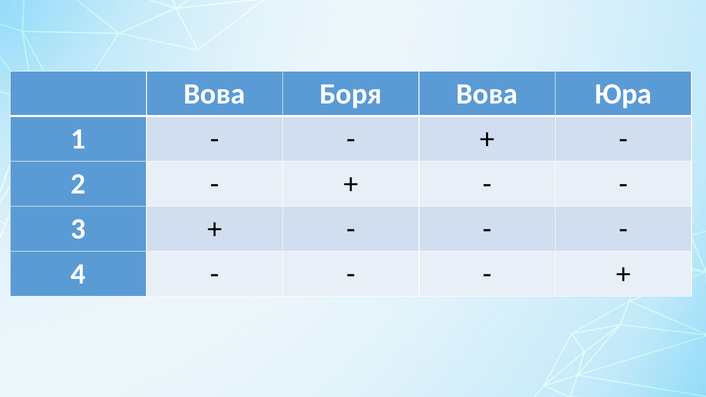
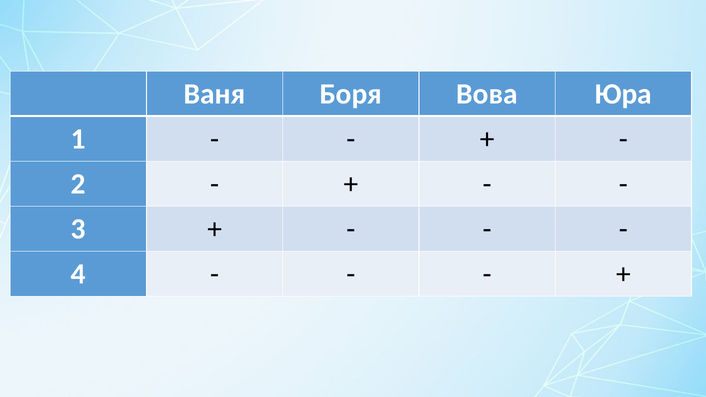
Вова at (214, 94): Вова -> Ваня
